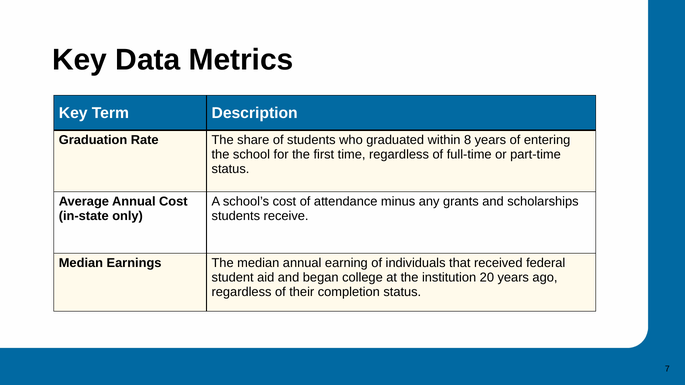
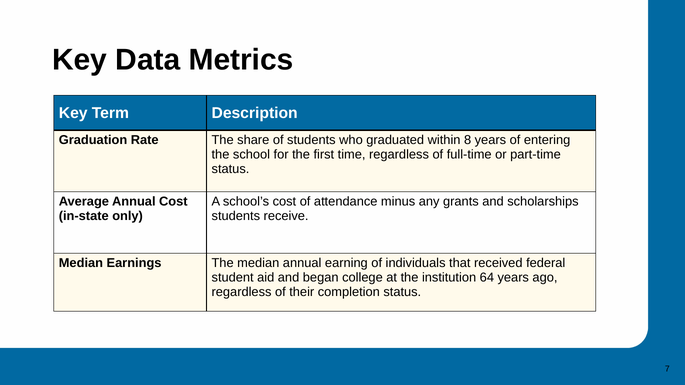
20: 20 -> 64
